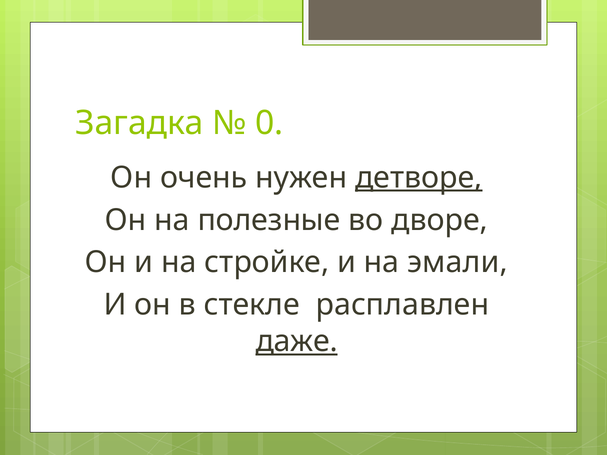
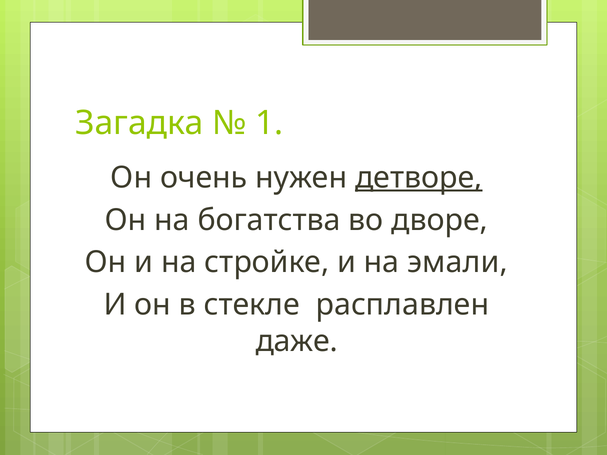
0: 0 -> 1
полезные: полезные -> богатства
даже underline: present -> none
